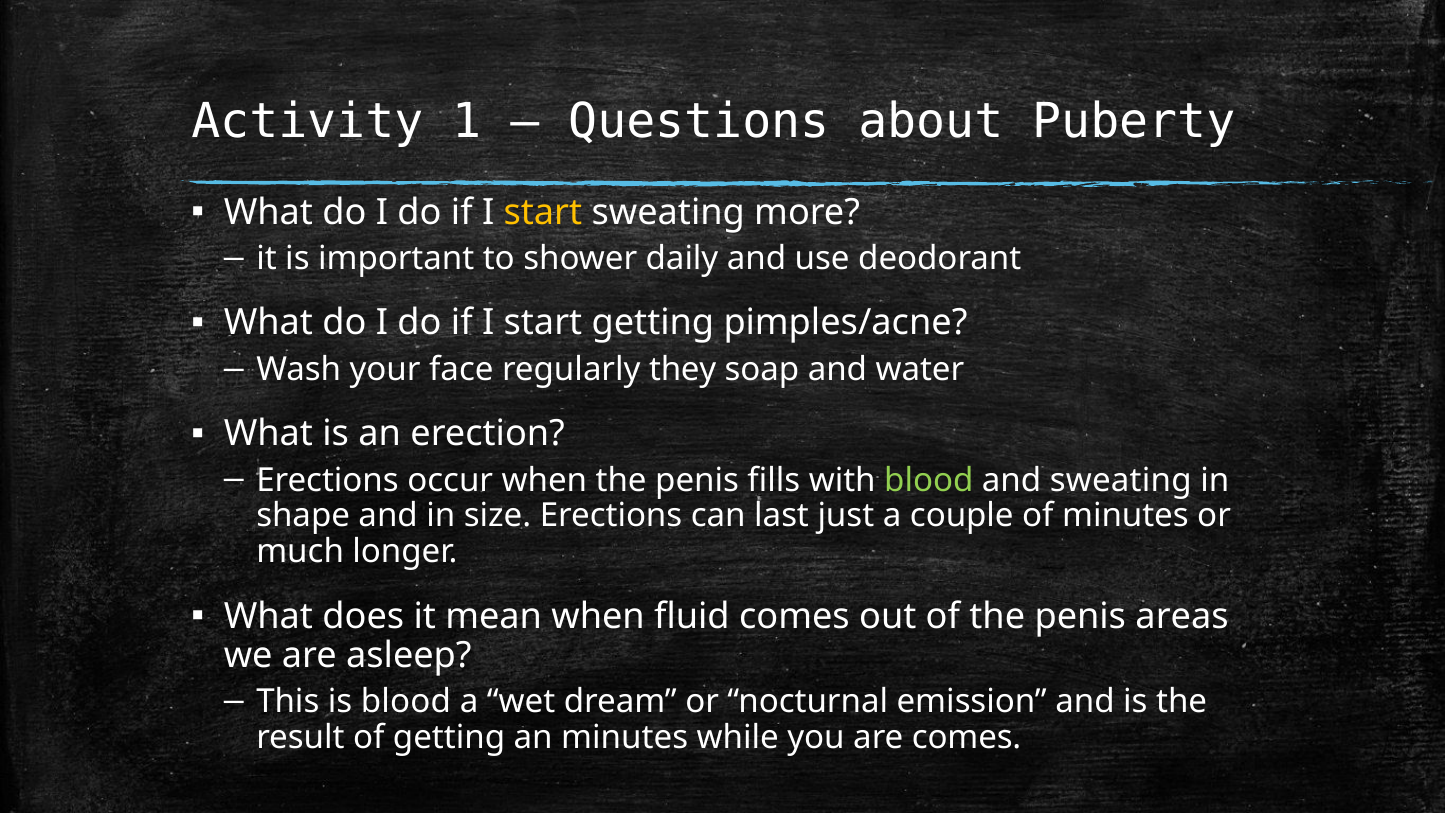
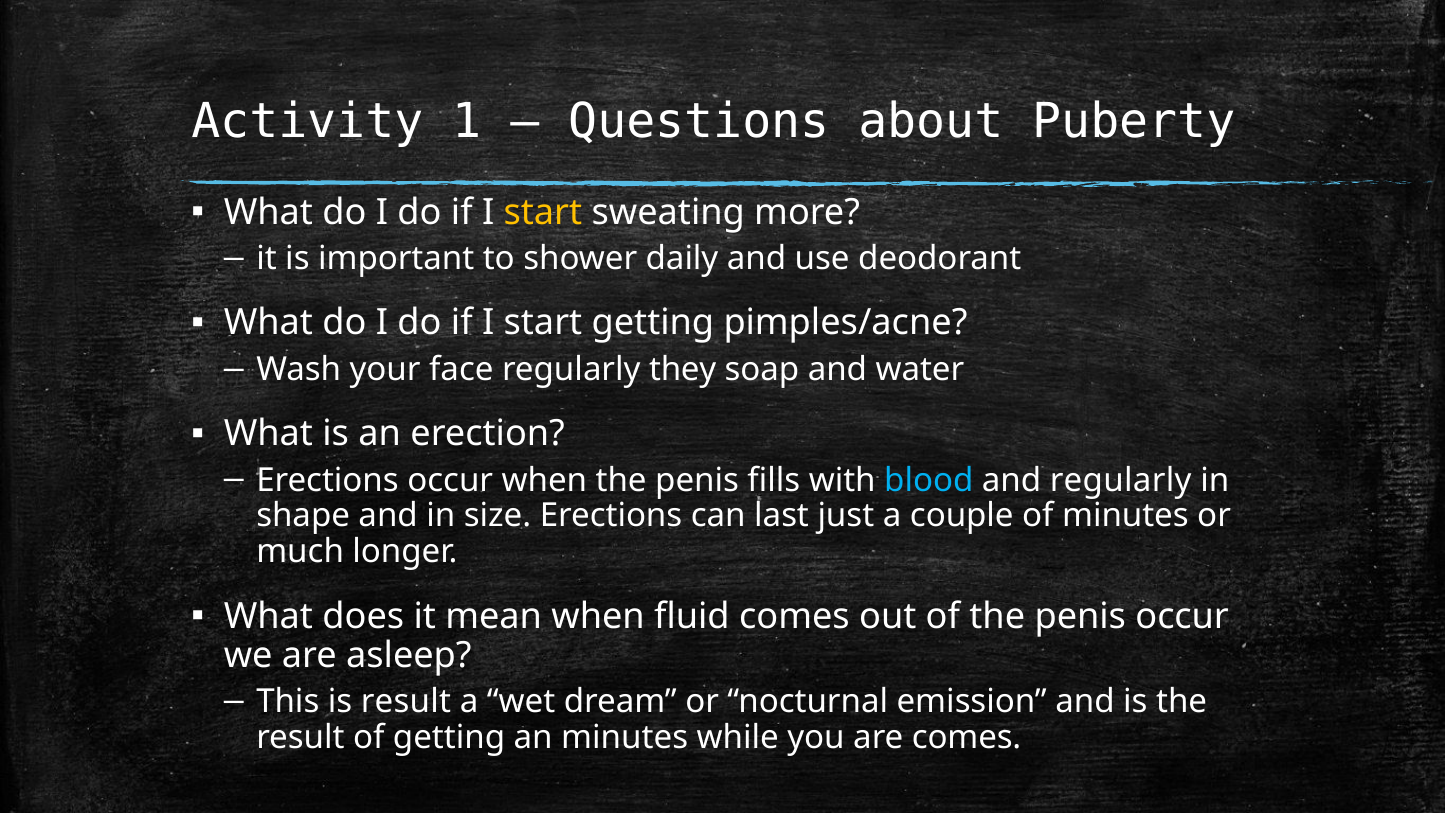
blood at (929, 480) colour: light green -> light blue
and sweating: sweating -> regularly
penis areas: areas -> occur
is blood: blood -> result
